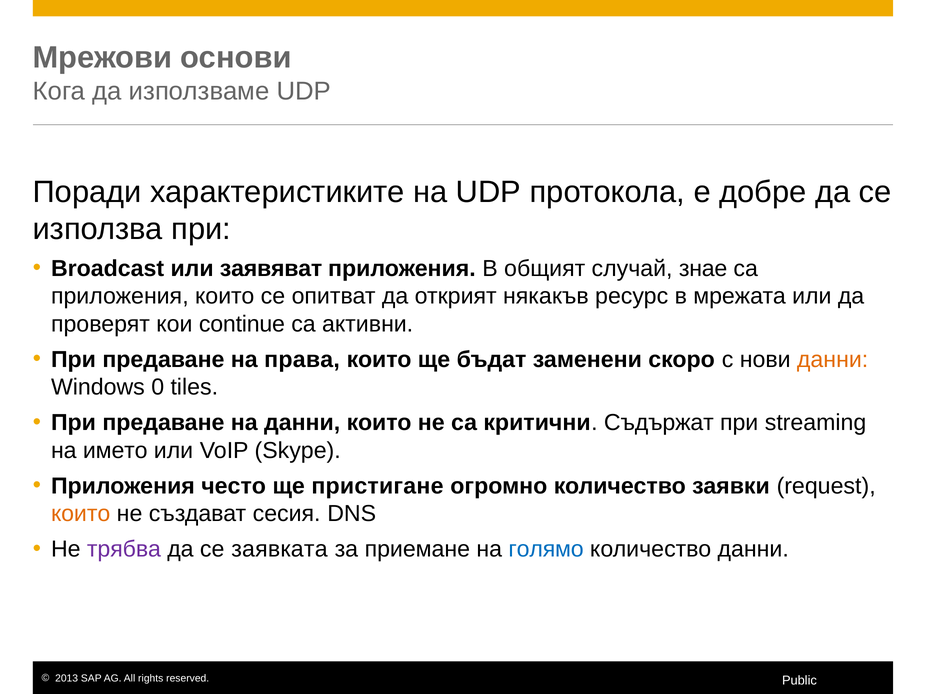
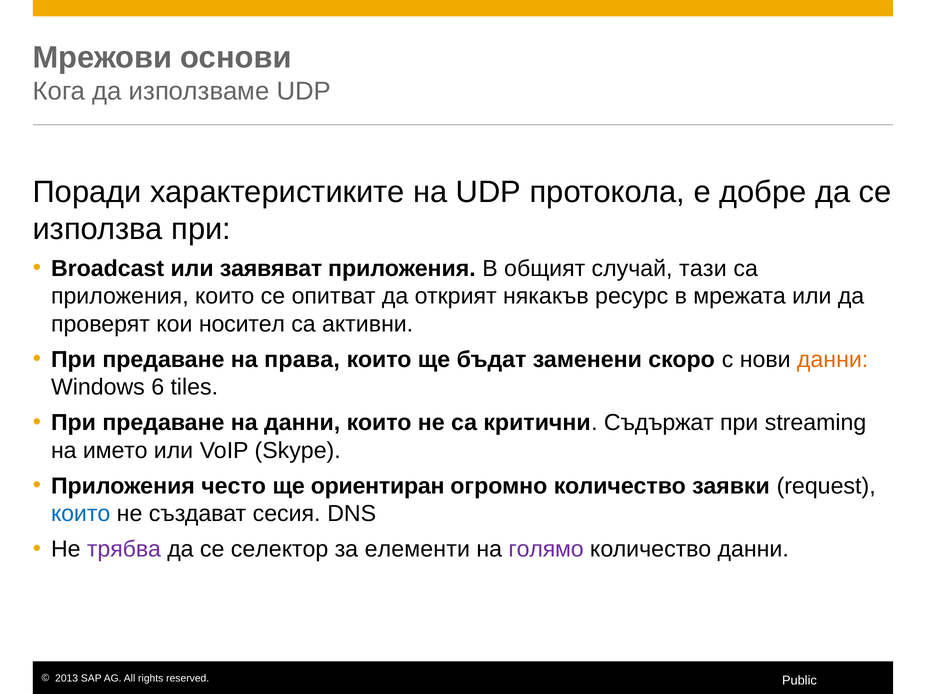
знае: знае -> тази
continue: continue -> носител
0: 0 -> 6
пристигане: пристигане -> ориентиран
които at (81, 514) colour: orange -> blue
заявката: заявката -> селектор
приемане: приемане -> елементи
голямо colour: blue -> purple
